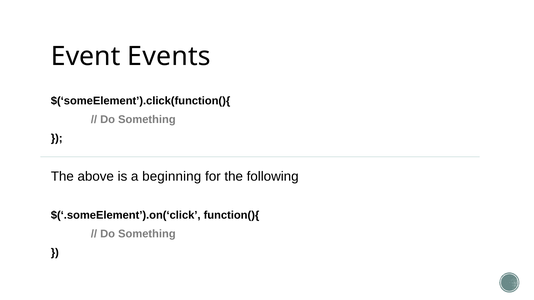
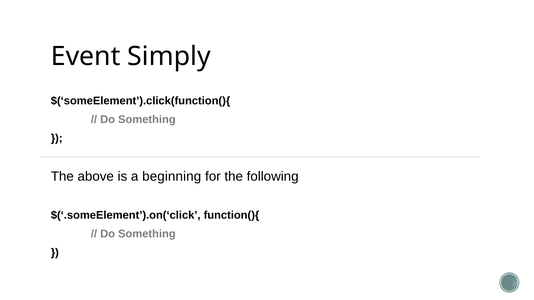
Events: Events -> Simply
